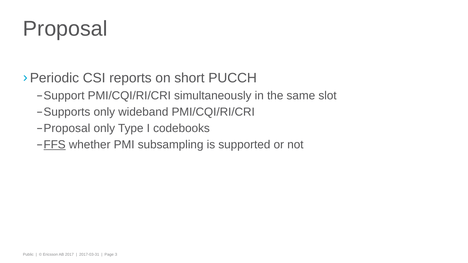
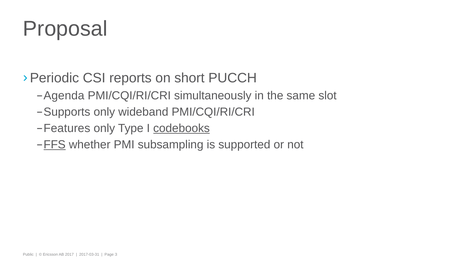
Support: Support -> Agenda
Proposal at (67, 128): Proposal -> Features
codebooks underline: none -> present
